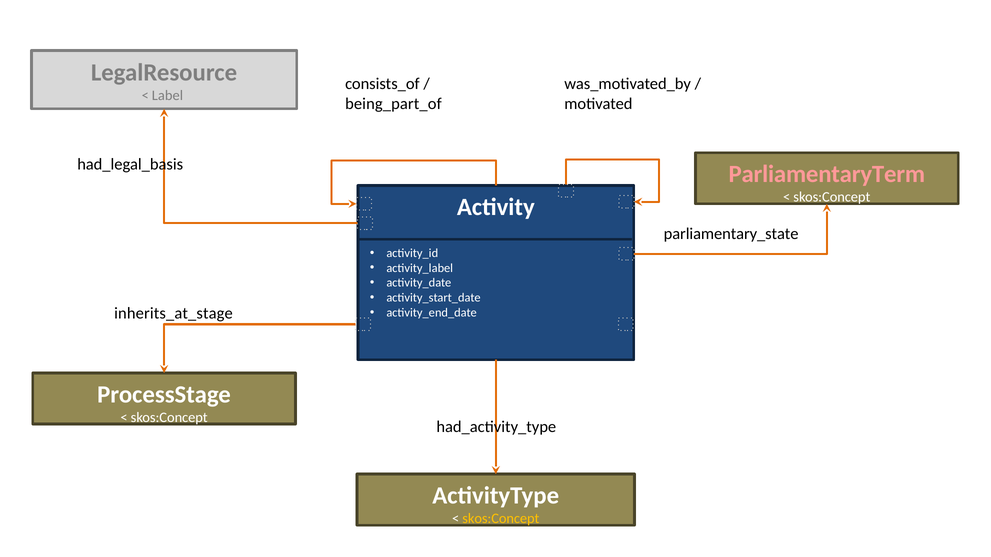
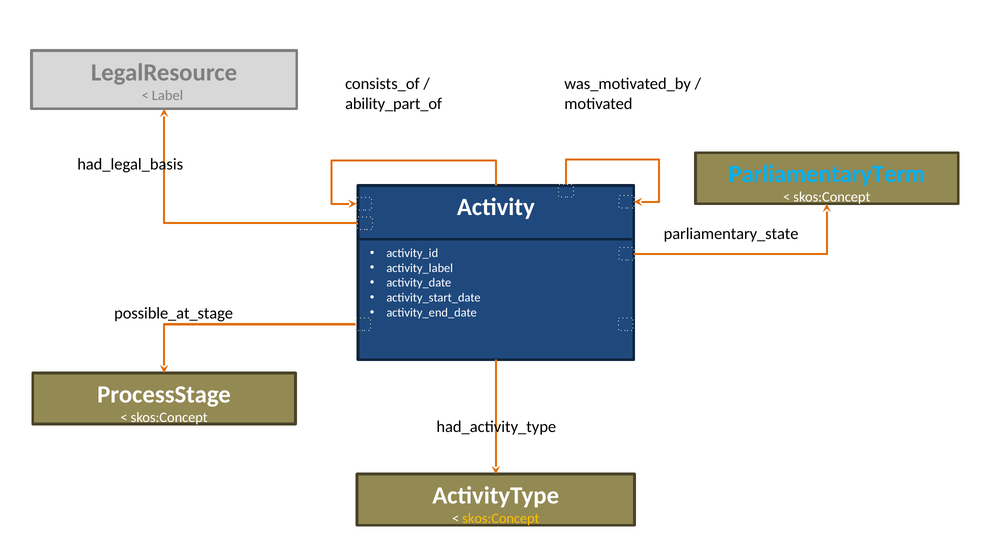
being_part_of: being_part_of -> ability_part_of
ParliamentaryTerm colour: pink -> light blue
inherits_at_stage: inherits_at_stage -> possible_at_stage
